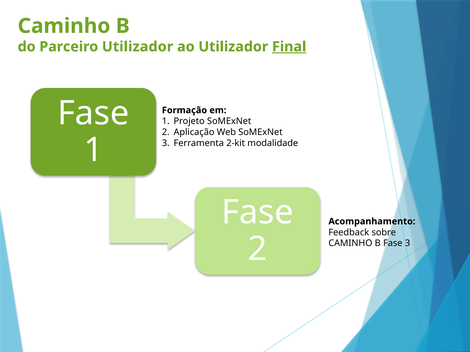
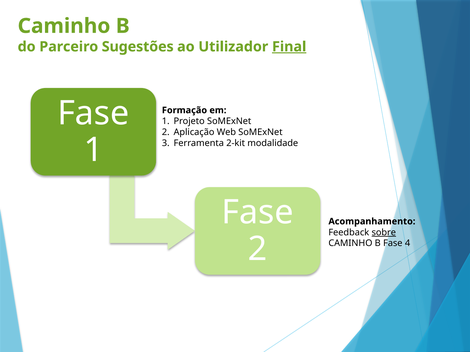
Parceiro Utilizador: Utilizador -> Sugestões
sobre underline: none -> present
Fase 3: 3 -> 4
